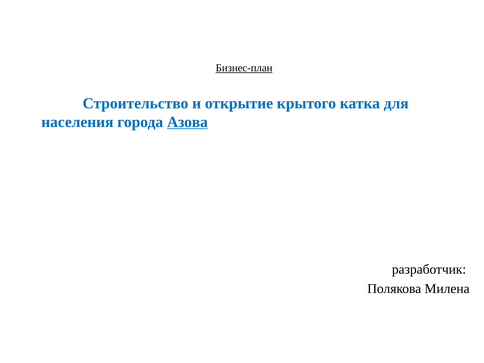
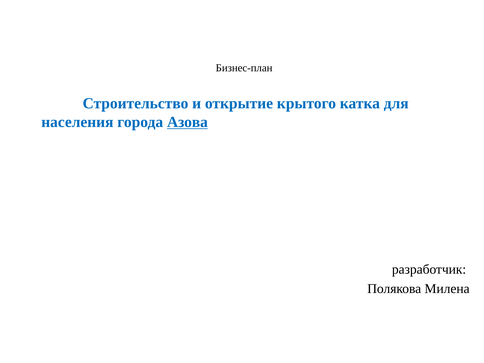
Бизнес-план underline: present -> none
